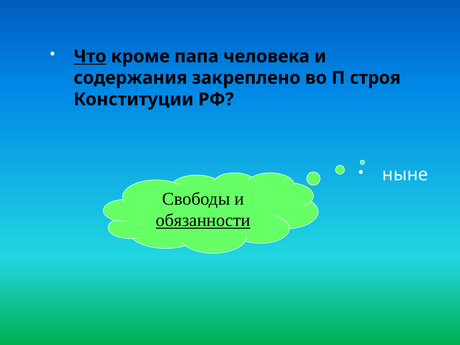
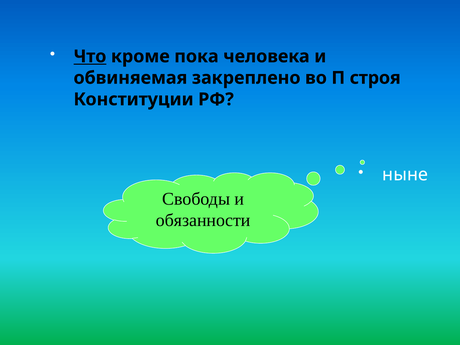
папа: папа -> пока
содержания: содержания -> обвиняемая
обязанности underline: present -> none
